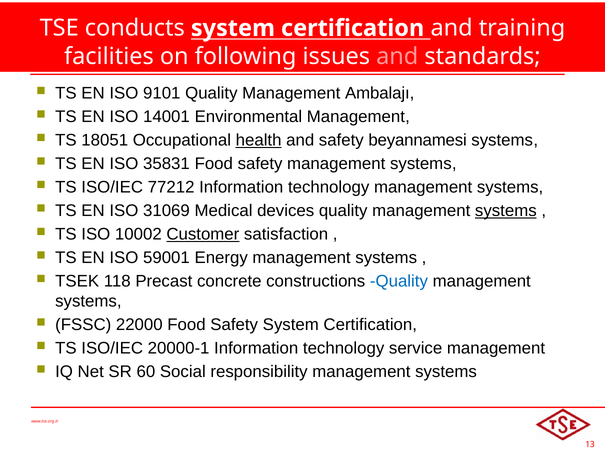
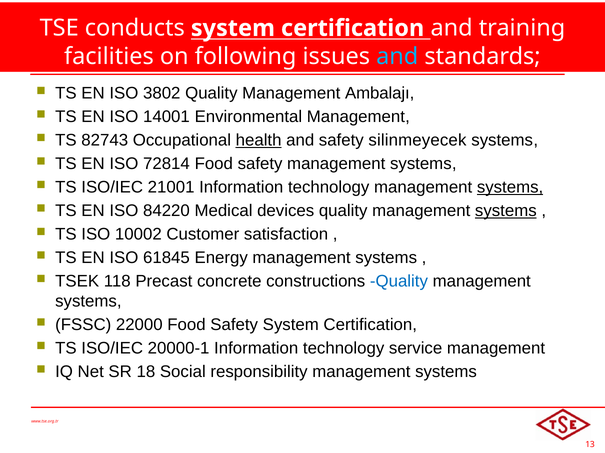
and at (397, 56) colour: pink -> light blue
9101: 9101 -> 3802
18051: 18051 -> 82743
beyannamesi: beyannamesi -> silinmeyecek
35831: 35831 -> 72814
77212: 77212 -> 21001
systems at (510, 188) underline: none -> present
31069: 31069 -> 84220
Customer underline: present -> none
59001: 59001 -> 61845
60: 60 -> 18
